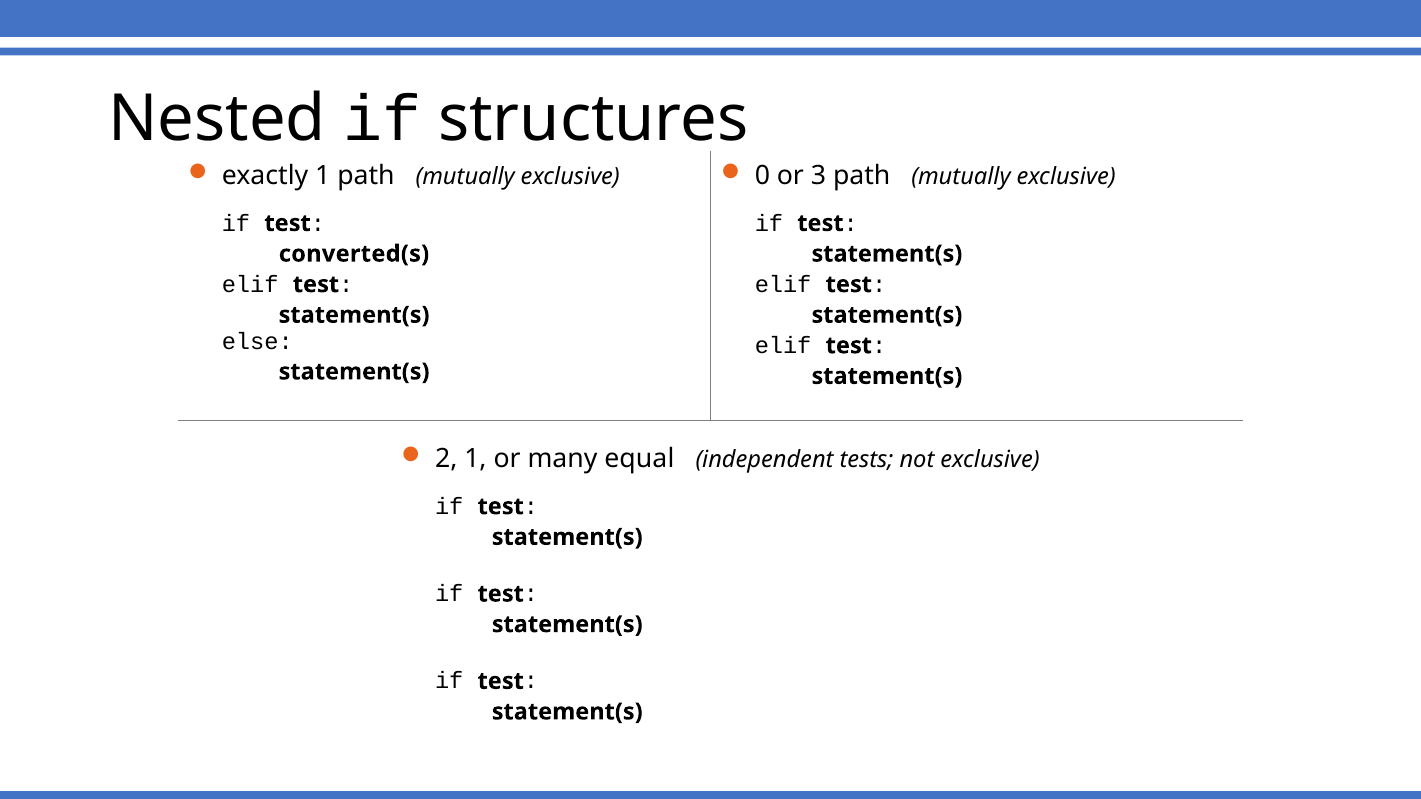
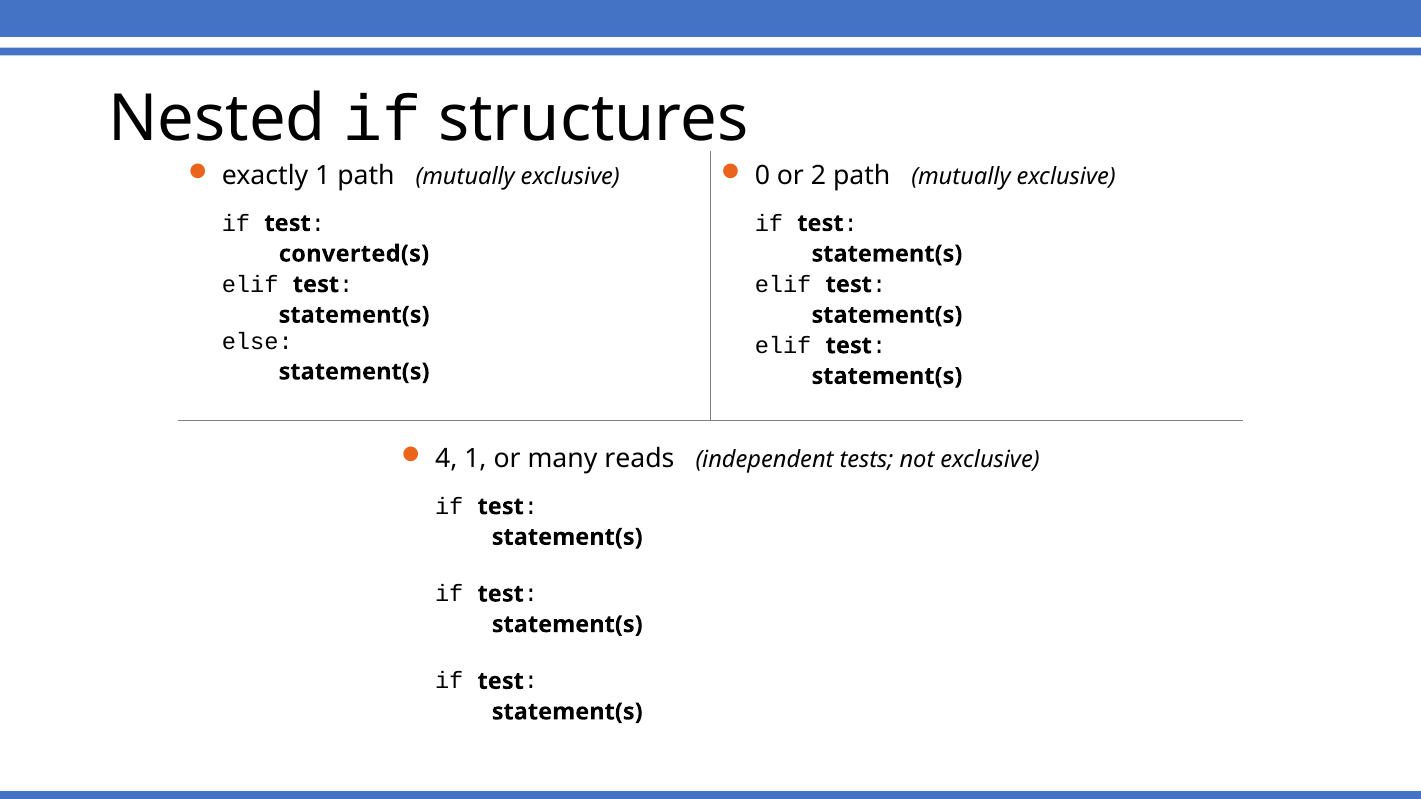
3: 3 -> 2
2: 2 -> 4
equal: equal -> reads
